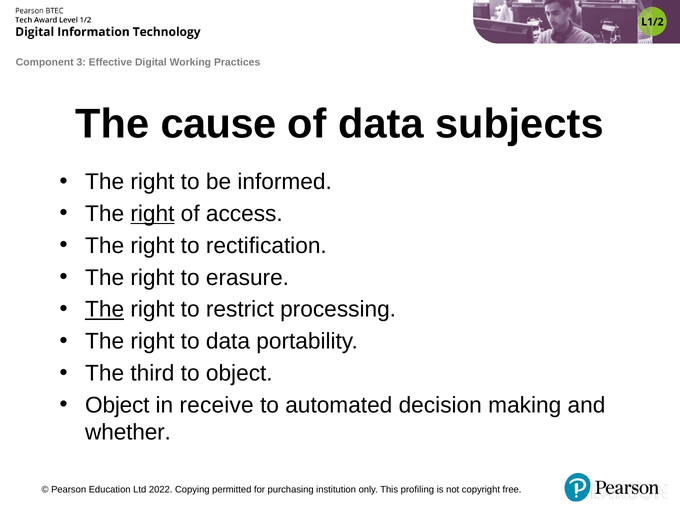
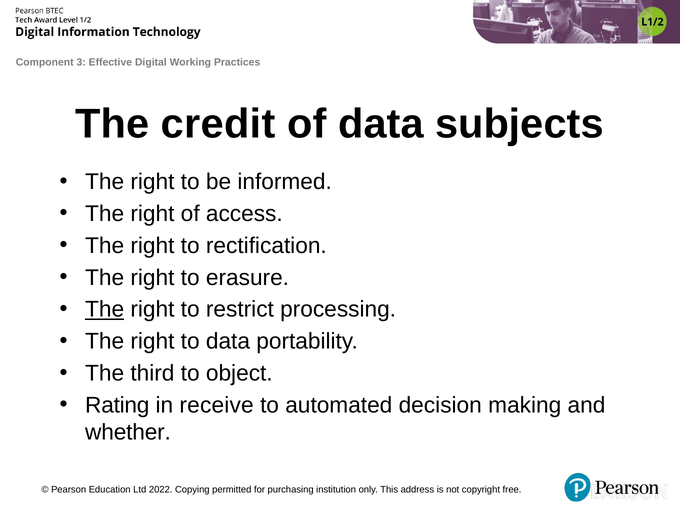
cause: cause -> credit
right at (152, 214) underline: present -> none
Object at (117, 405): Object -> Rating
profiling: profiling -> address
